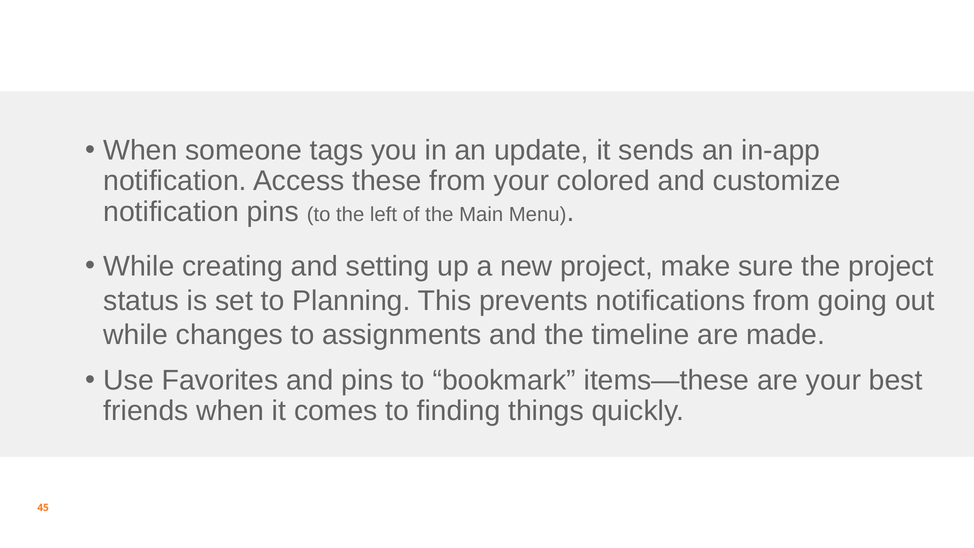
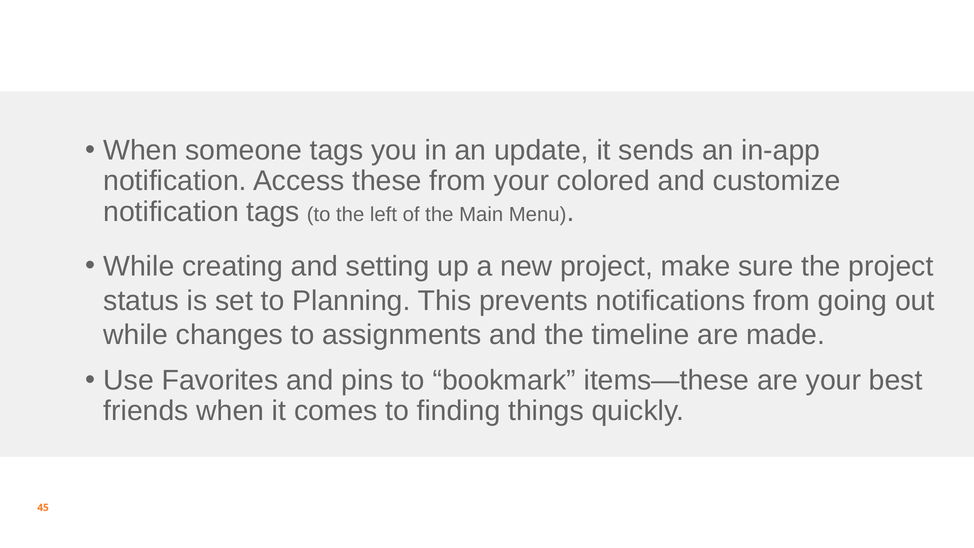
notification pins: pins -> tags
